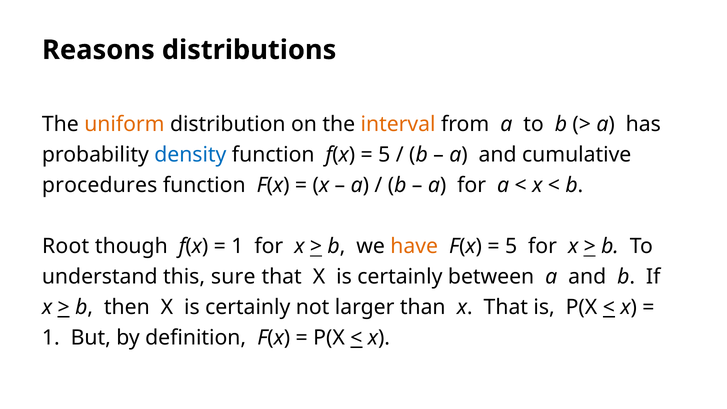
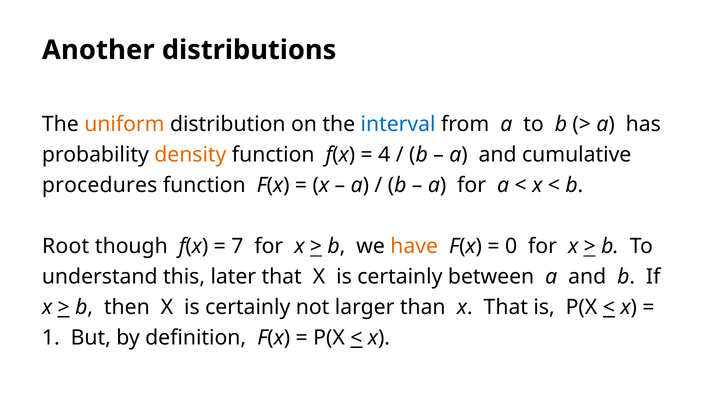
Reasons: Reasons -> Another
interval colour: orange -> blue
density colour: blue -> orange
5 at (384, 155): 5 -> 4
1 at (237, 246): 1 -> 7
5 at (511, 246): 5 -> 0
sure: sure -> later
